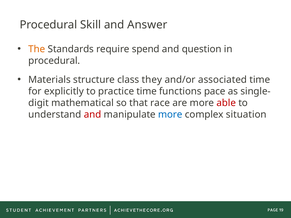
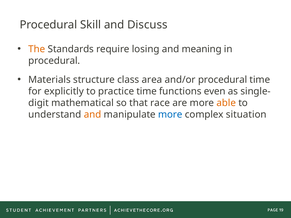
Answer: Answer -> Discuss
spend: spend -> losing
question: question -> meaning
they: they -> area
and/or associated: associated -> procedural
pace: pace -> even
able colour: red -> orange
and at (93, 115) colour: red -> orange
